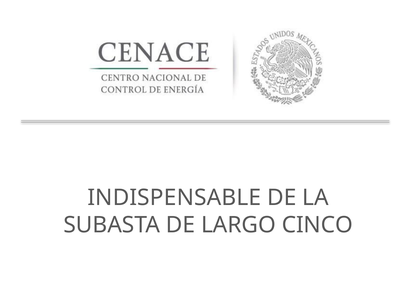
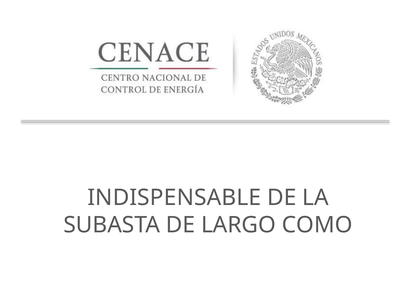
CINCO: CINCO -> COMO
